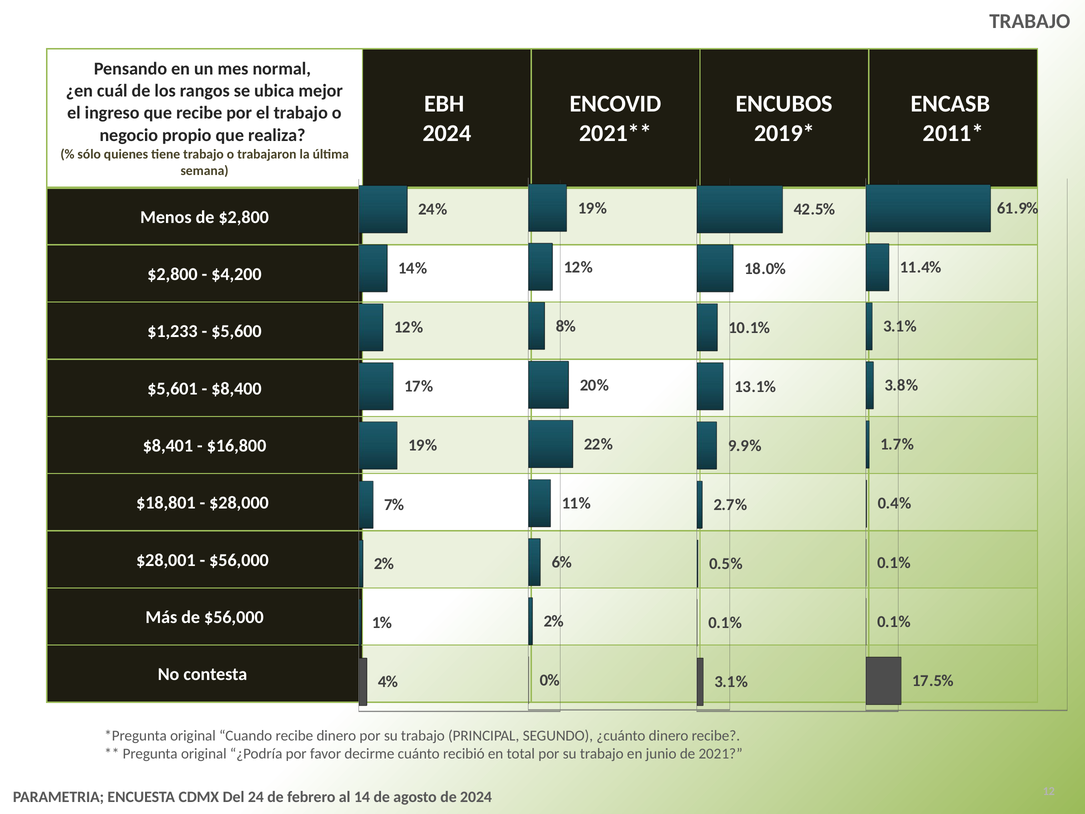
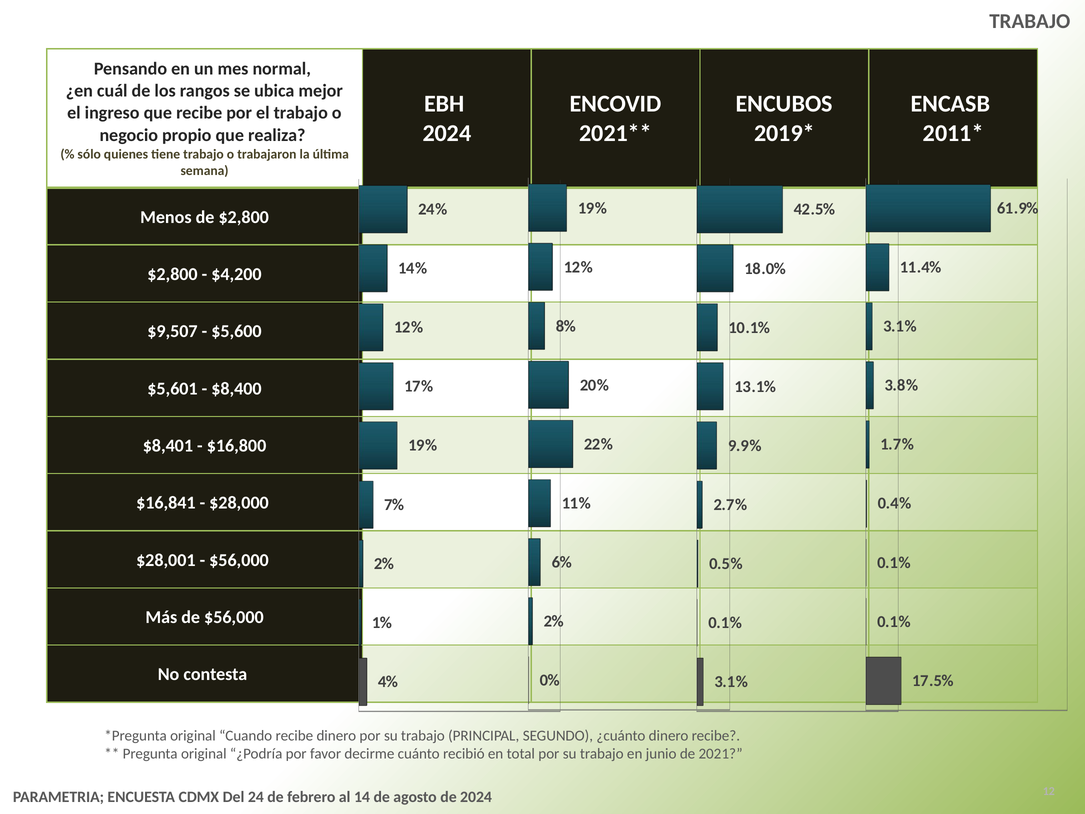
$1,233: $1,233 -> $9,507
$18,801: $18,801 -> $16,841
